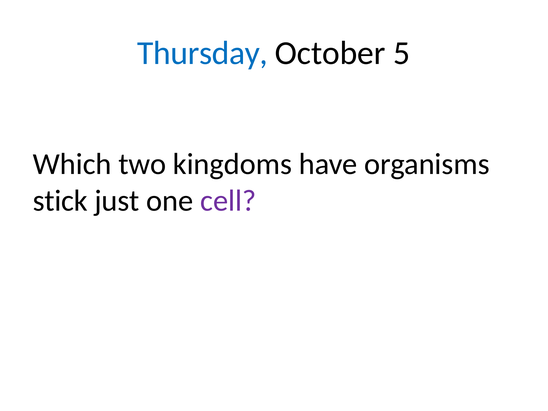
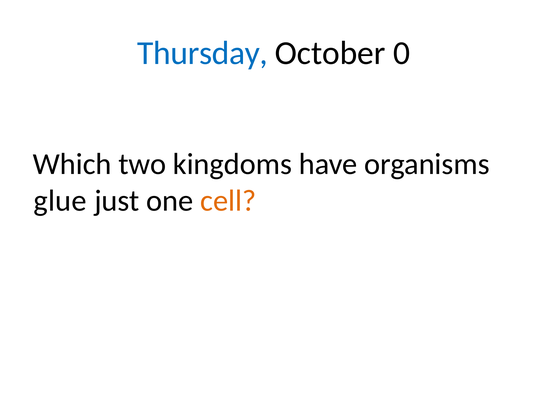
5: 5 -> 0
stick: stick -> glue
cell colour: purple -> orange
